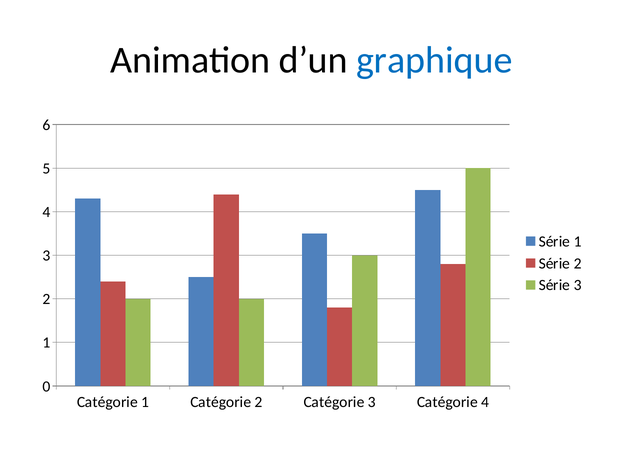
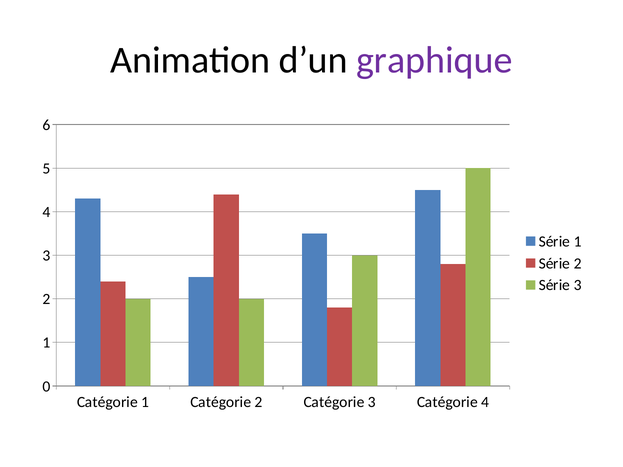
graphique colour: blue -> purple
